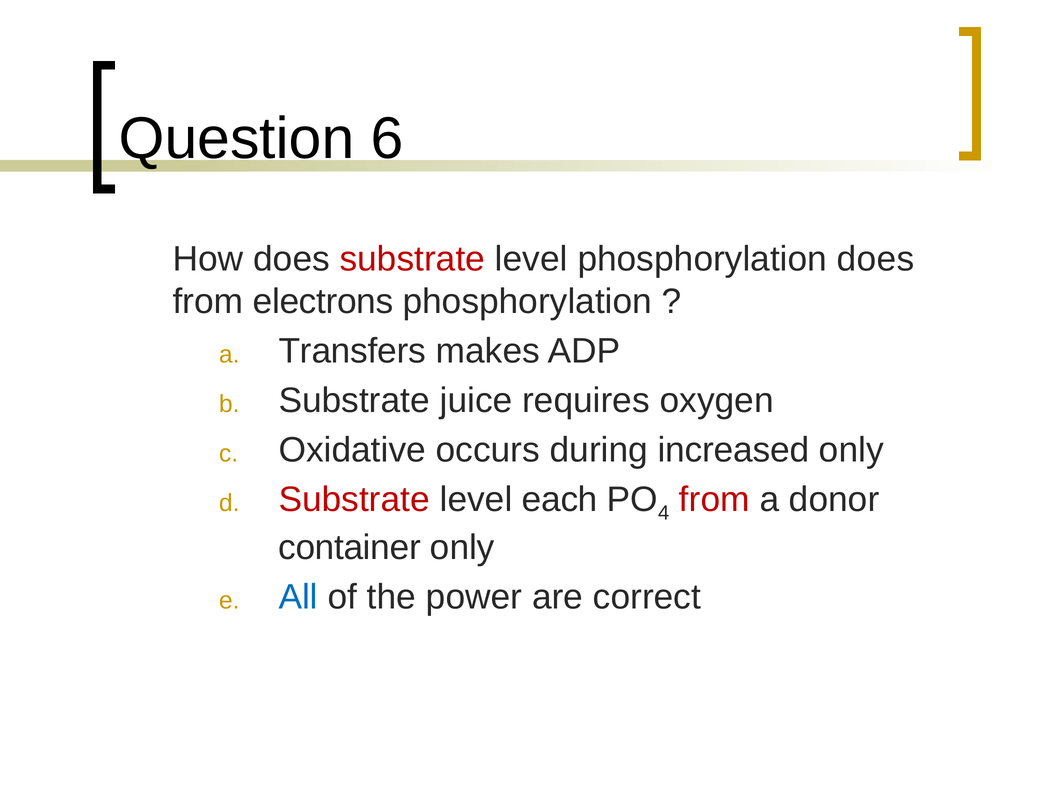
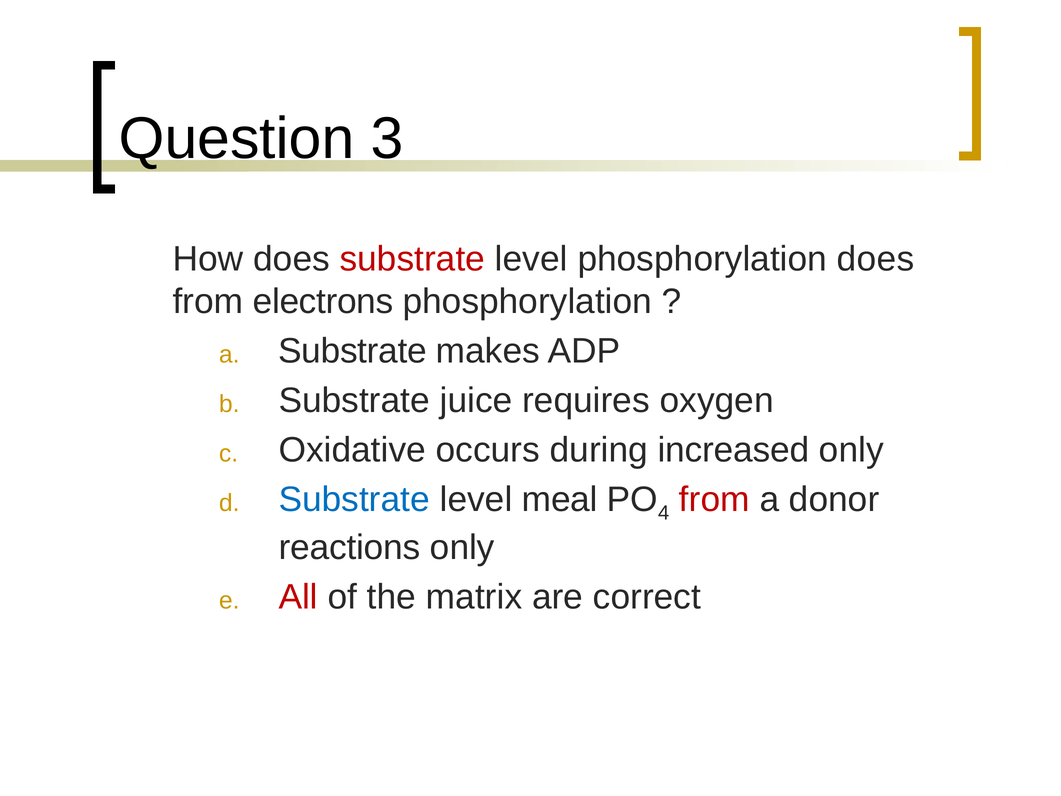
6: 6 -> 3
a Transfers: Transfers -> Substrate
Substrate at (354, 499) colour: red -> blue
each: each -> meal
container: container -> reactions
All colour: blue -> red
power: power -> matrix
